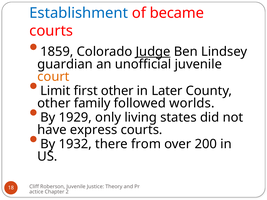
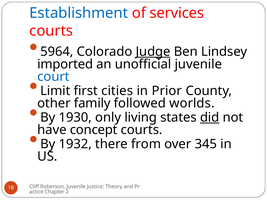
became: became -> services
1859: 1859 -> 5964
guardian: guardian -> imported
court colour: orange -> blue
first other: other -> cities
Later: Later -> Prior
1929: 1929 -> 1930
did underline: none -> present
express: express -> concept
200: 200 -> 345
